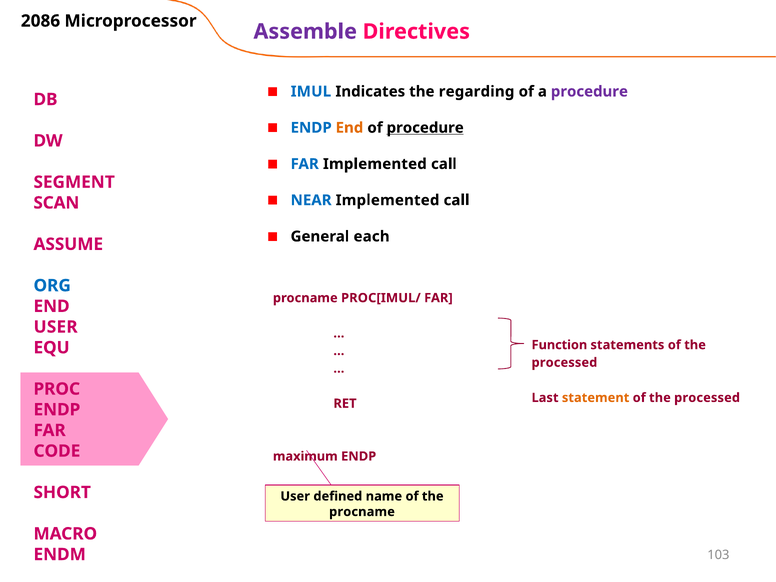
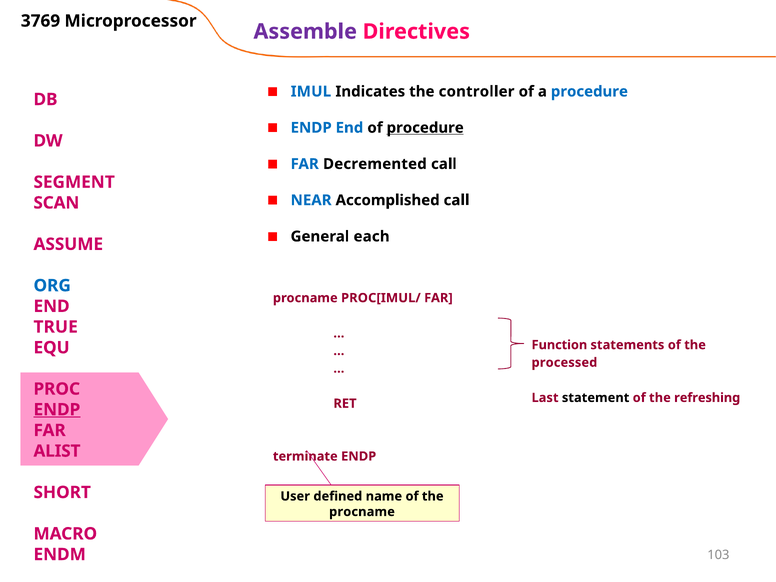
2086: 2086 -> 3769
regarding: regarding -> controller
procedure at (589, 92) colour: purple -> blue
End at (349, 128) colour: orange -> blue
FAR Implemented: Implemented -> Decremented
NEAR Implemented: Implemented -> Accomplished
USER at (56, 327): USER -> TRUE
statement colour: orange -> black
processed at (707, 398): processed -> refreshing
ENDP at (57, 410) underline: none -> present
CODE: CODE -> ALIST
maximum: maximum -> terminate
